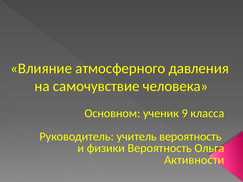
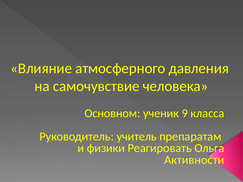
учитель вероятность: вероятность -> препаратам
физики Вероятность: Вероятность -> Реагировать
